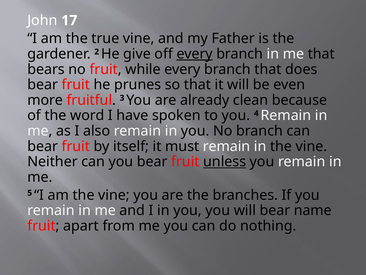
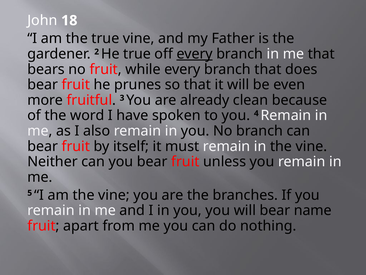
17: 17 -> 18
He give: give -> true
unless underline: present -> none
